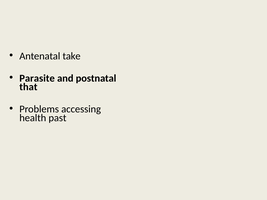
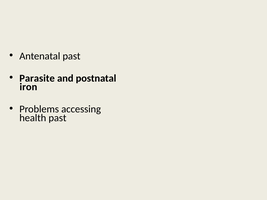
Antenatal take: take -> past
that: that -> iron
